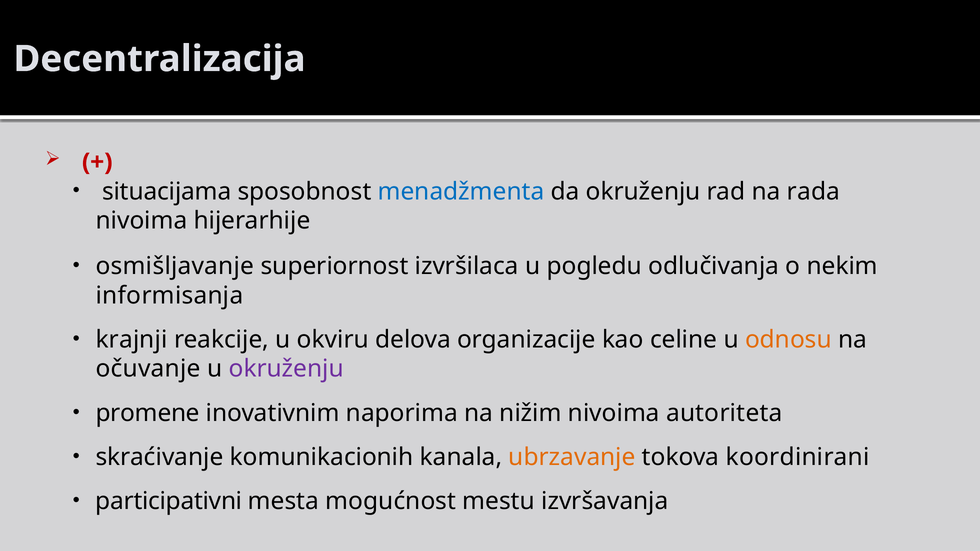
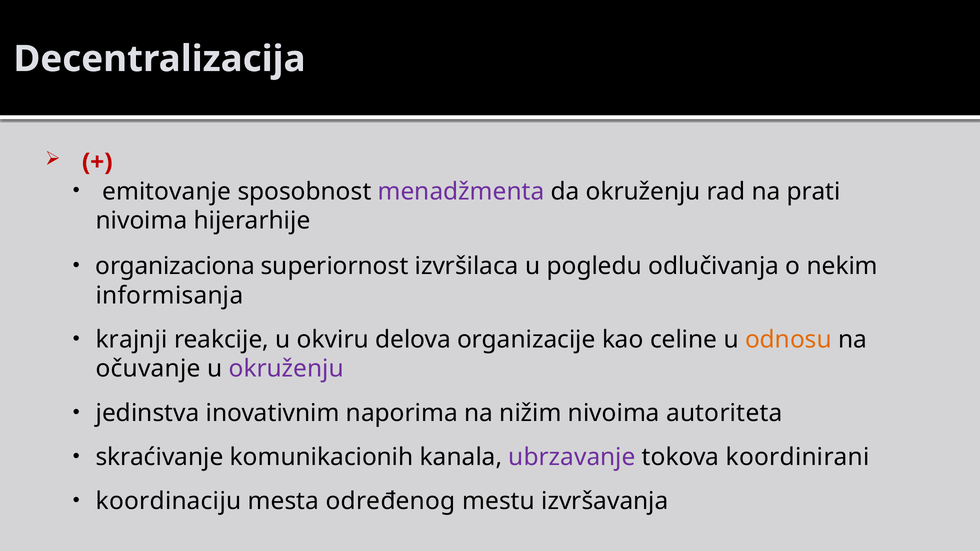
situacijama: situacijama -> emitovanje
menadžmenta colour: blue -> purple
rada: rada -> prati
osmišljavanje: osmišljavanje -> organizaciona
promene: promene -> jedinstva
ubrzavanje colour: orange -> purple
participativni: participativni -> koordinaciju
mogućnost: mogućnost -> određenog
